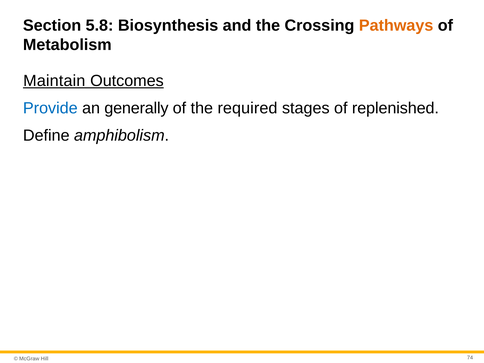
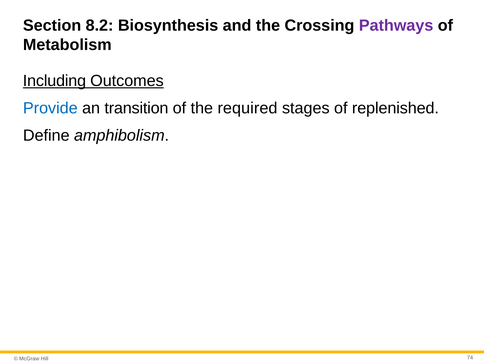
5.8: 5.8 -> 8.2
Pathways colour: orange -> purple
Maintain: Maintain -> Including
generally: generally -> transition
